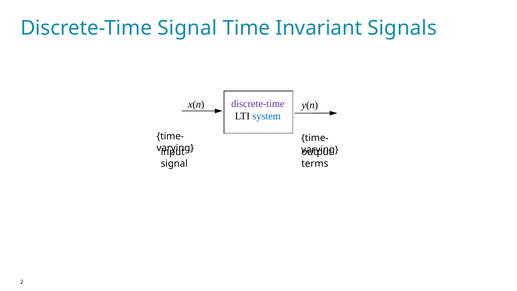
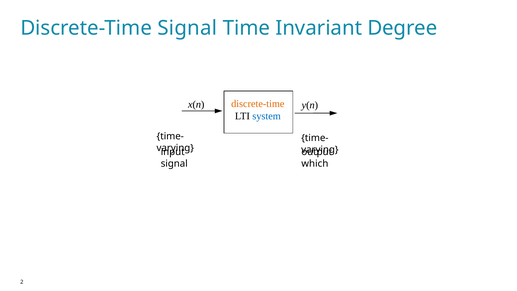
Signals: Signals -> Degree
discrete-time at (258, 104) colour: purple -> orange
terms: terms -> which
